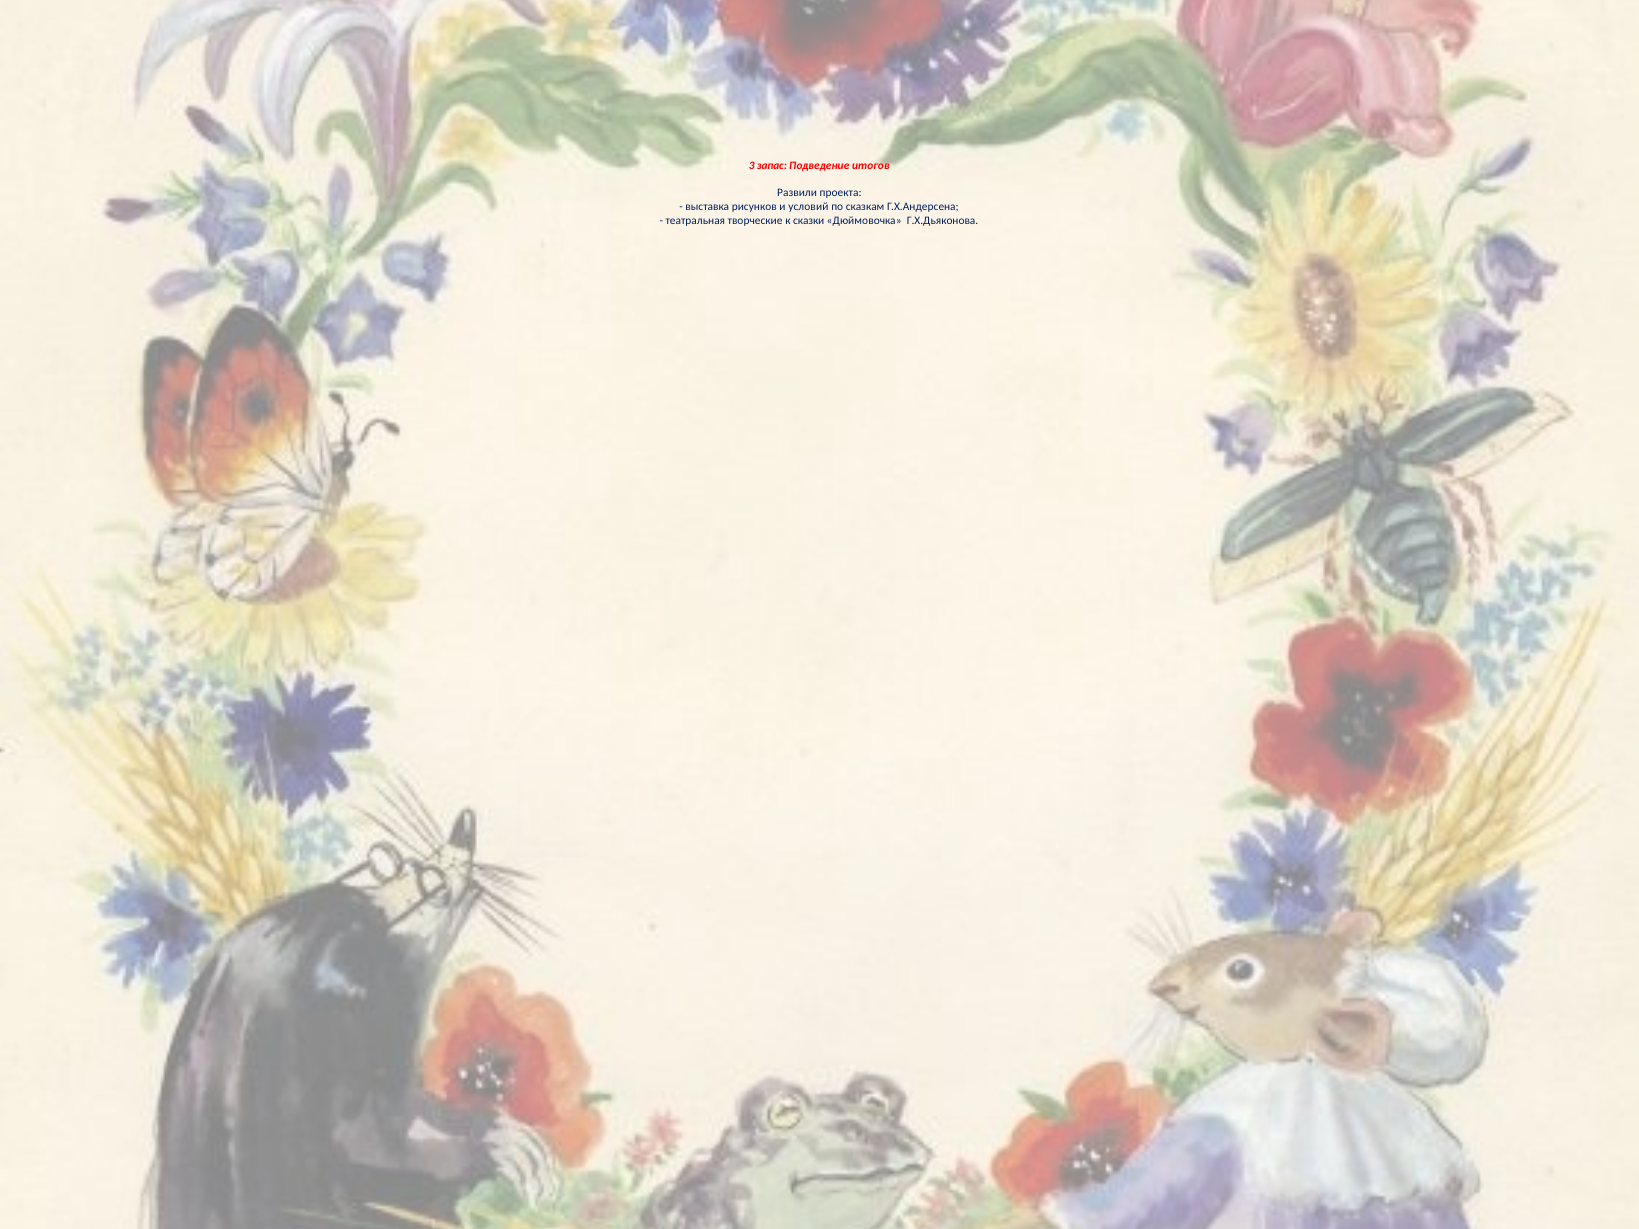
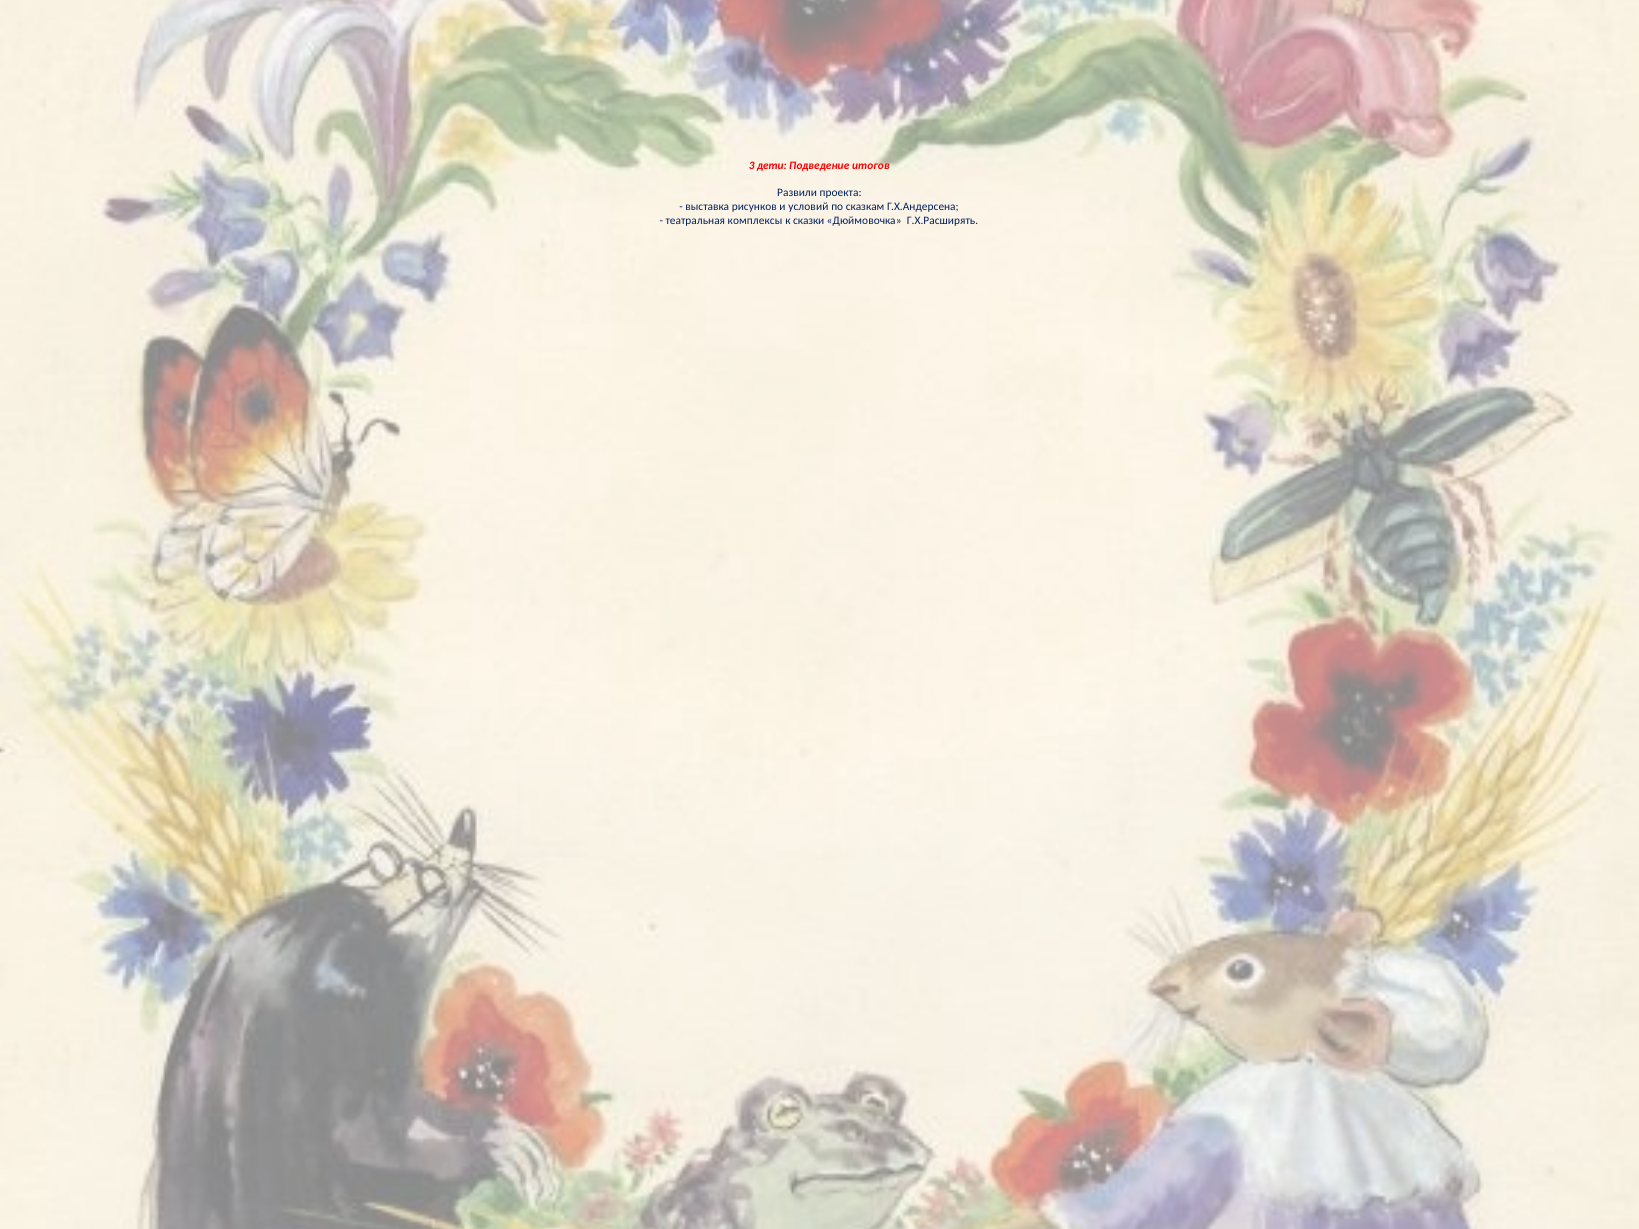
запас: запас -> дети
творческие: творческие -> комплексы
Г.Х.Дьяконова: Г.Х.Дьяконова -> Г.Х.Расширять
